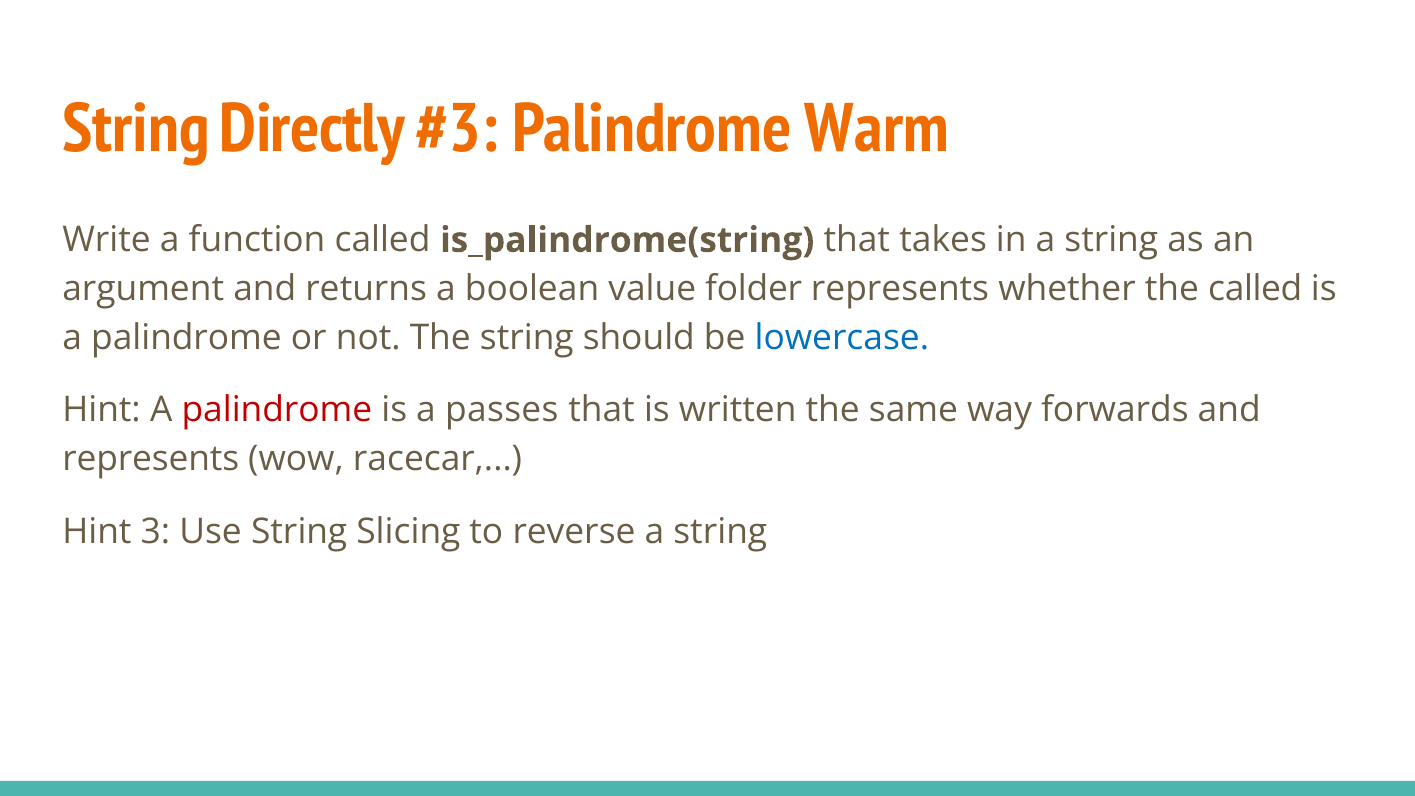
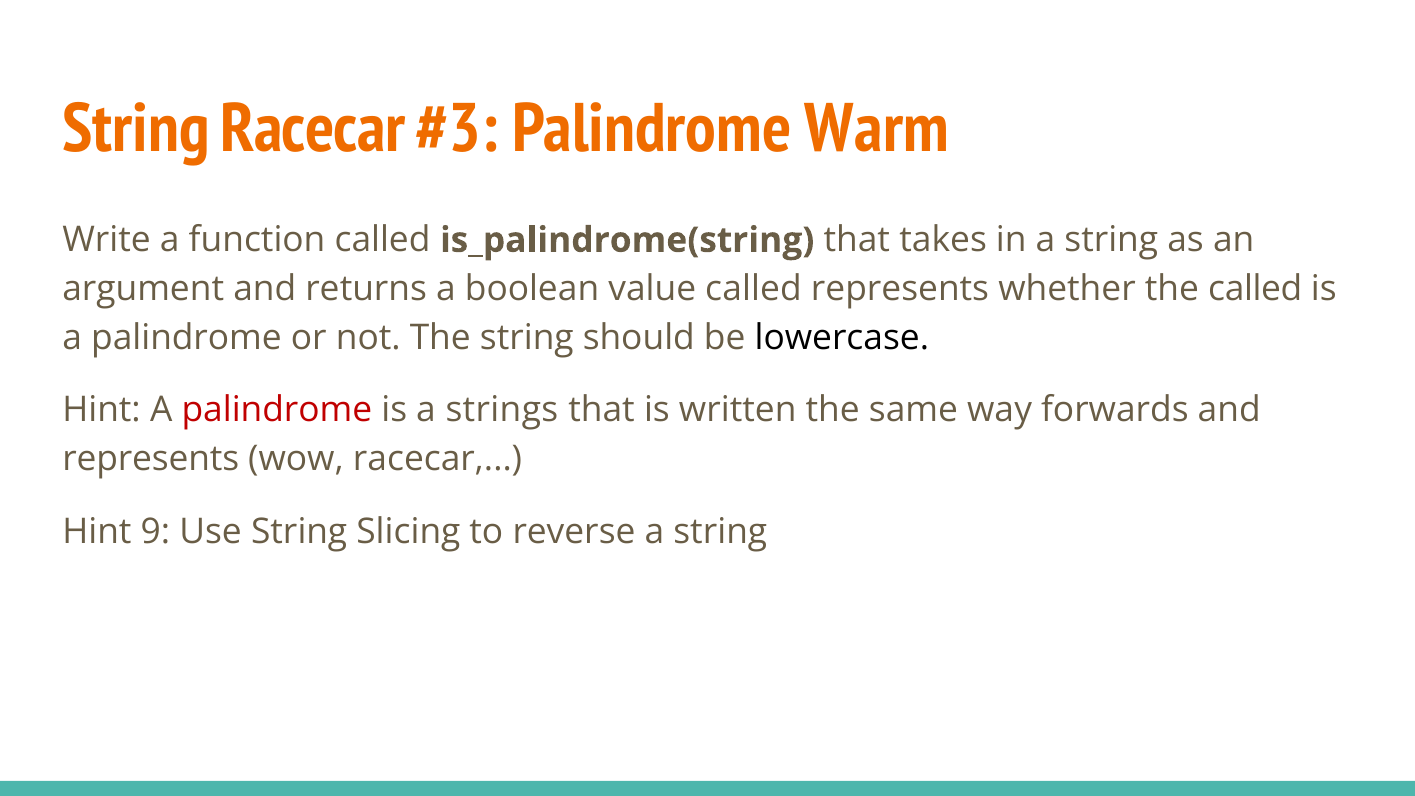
String Directly: Directly -> Racecar
value folder: folder -> called
lowercase colour: blue -> black
passes: passes -> strings
3: 3 -> 9
